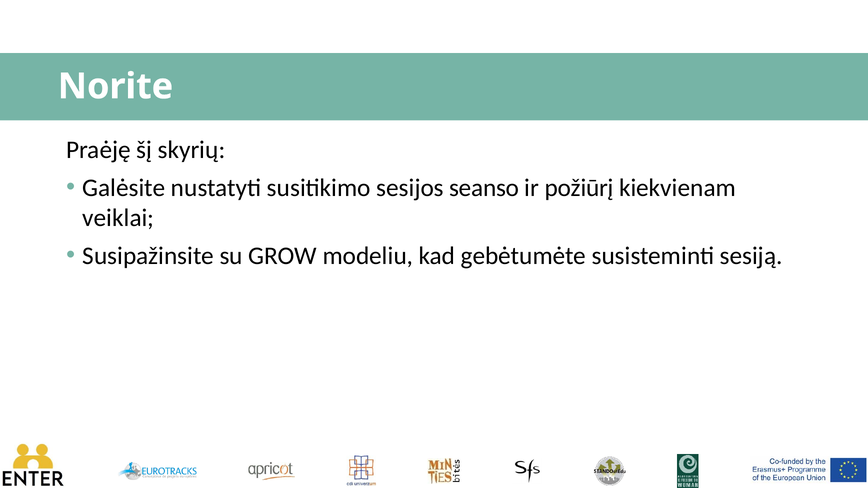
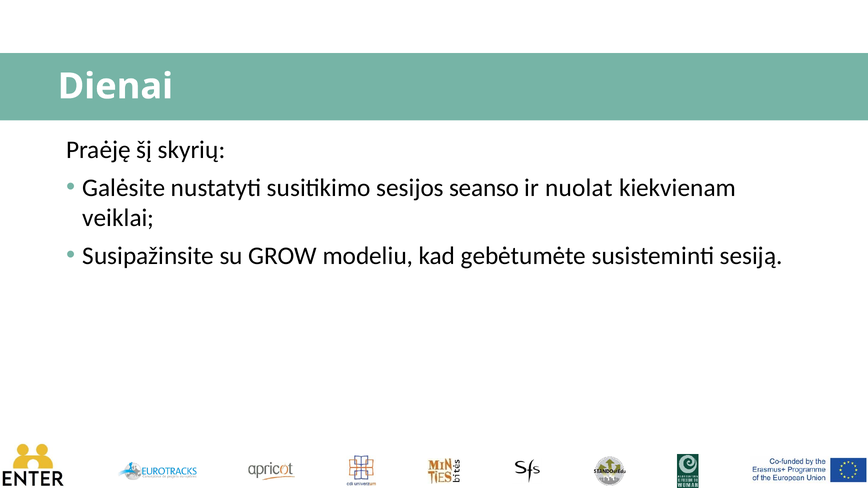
Norite: Norite -> Dienai
požiūrį: požiūrį -> nuolat
